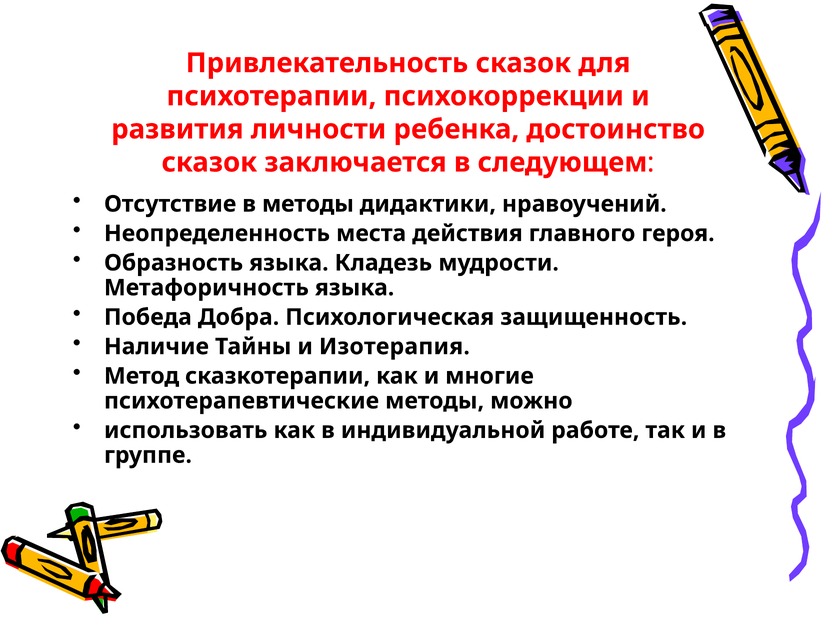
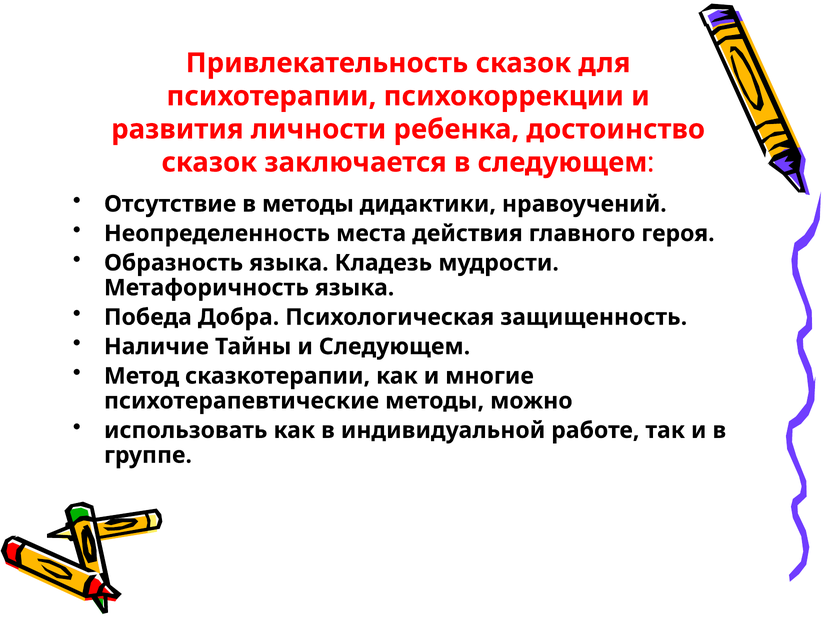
и Изотерапия: Изотерапия -> Следующем
